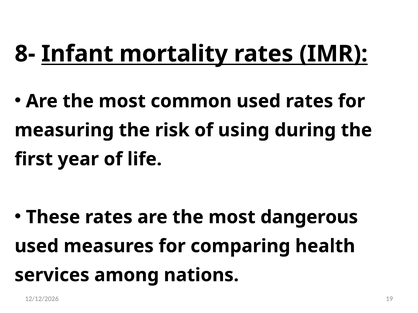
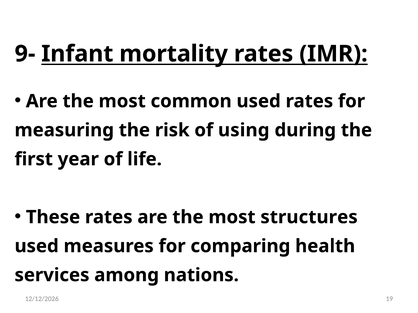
8-: 8- -> 9-
dangerous: dangerous -> structures
